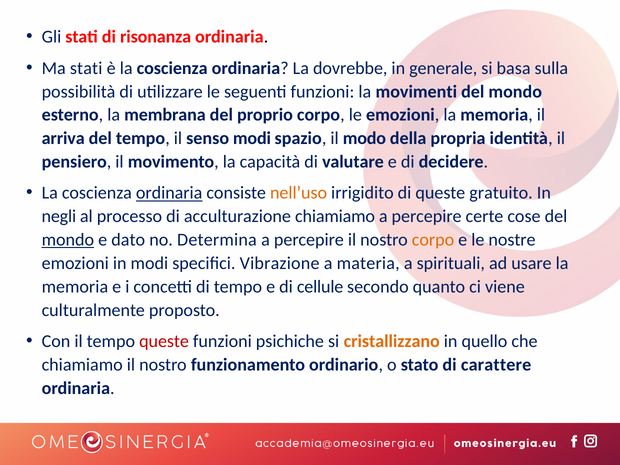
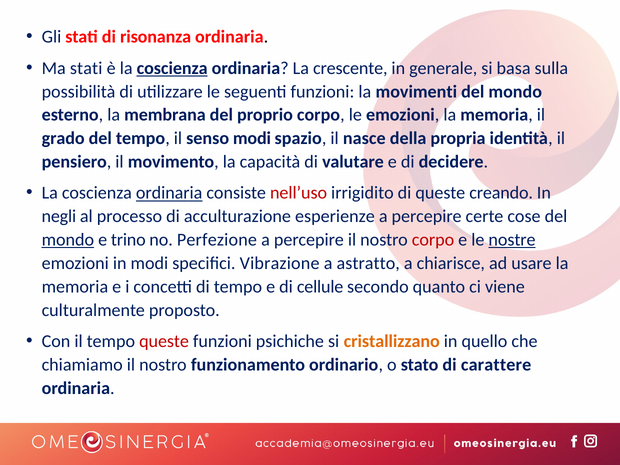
coscienza at (172, 68) underline: none -> present
dovrebbe: dovrebbe -> crescente
arriva: arriva -> grado
modo: modo -> nasce
nell’uso colour: orange -> red
gratuito: gratuito -> creando
acculturazione chiamiamo: chiamiamo -> esperienze
dato: dato -> trino
Determina: Determina -> Perfezione
corpo at (433, 240) colour: orange -> red
nostre underline: none -> present
materia: materia -> astratto
spirituali: spirituali -> chiarisce
